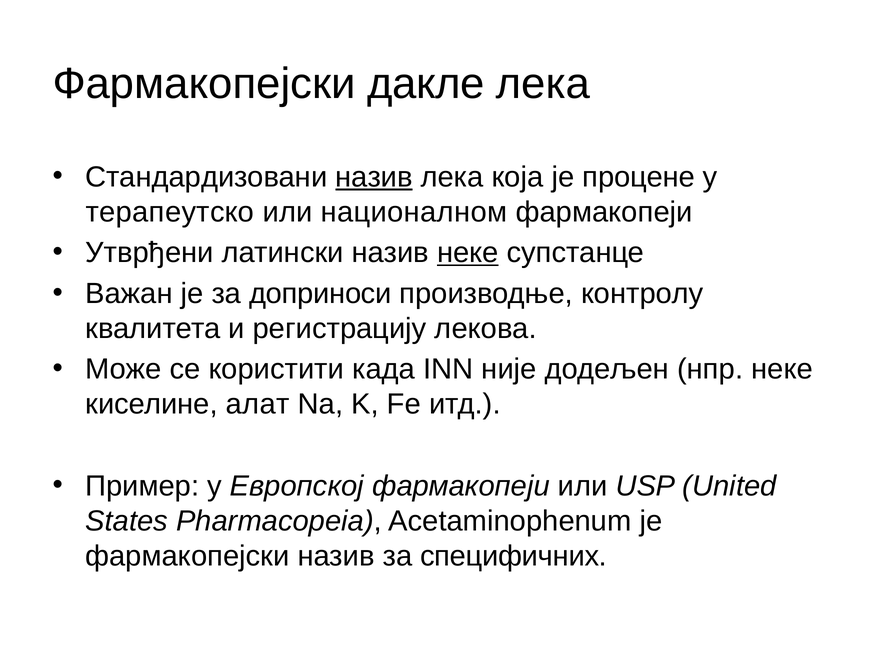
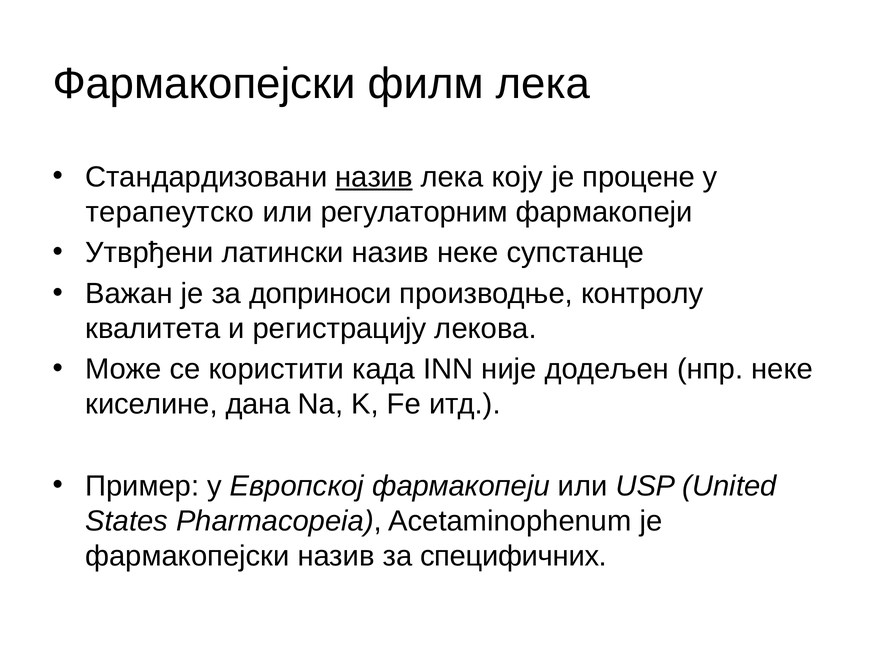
дакле: дакле -> филм
која: која -> коју
националном: националном -> регулаторним
неке at (468, 253) underline: present -> none
алат: алат -> дана
